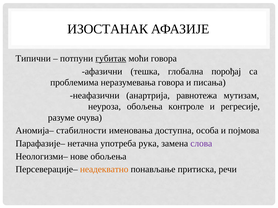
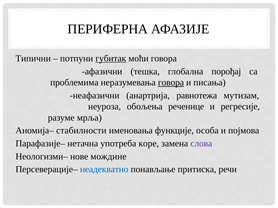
ИЗОСТАНАК: ИЗОСТАНАК -> ПЕРИФЕРНА
говора at (171, 83) underline: none -> present
контроле: контроле -> реченице
очува: очува -> мрља
доступна: доступна -> функције
рука: рука -> коре
нове обољења: обољења -> мождине
неадекватно colour: orange -> blue
